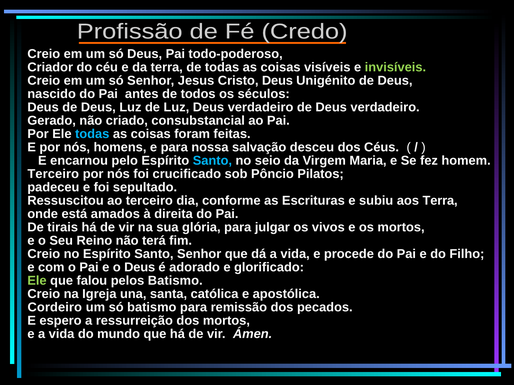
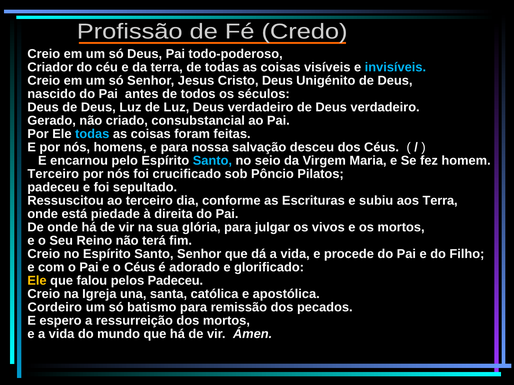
invisíveis colour: light green -> light blue
amados: amados -> piedade
De tirais: tirais -> onde
o Deus: Deus -> Céus
Ele at (37, 281) colour: light green -> yellow
pelos Batismo: Batismo -> Padeceu
